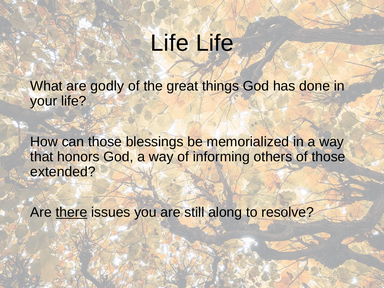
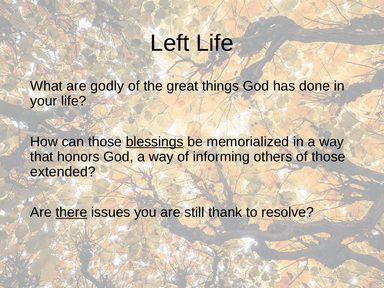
Life at (170, 43): Life -> Left
blessings underline: none -> present
along: along -> thank
